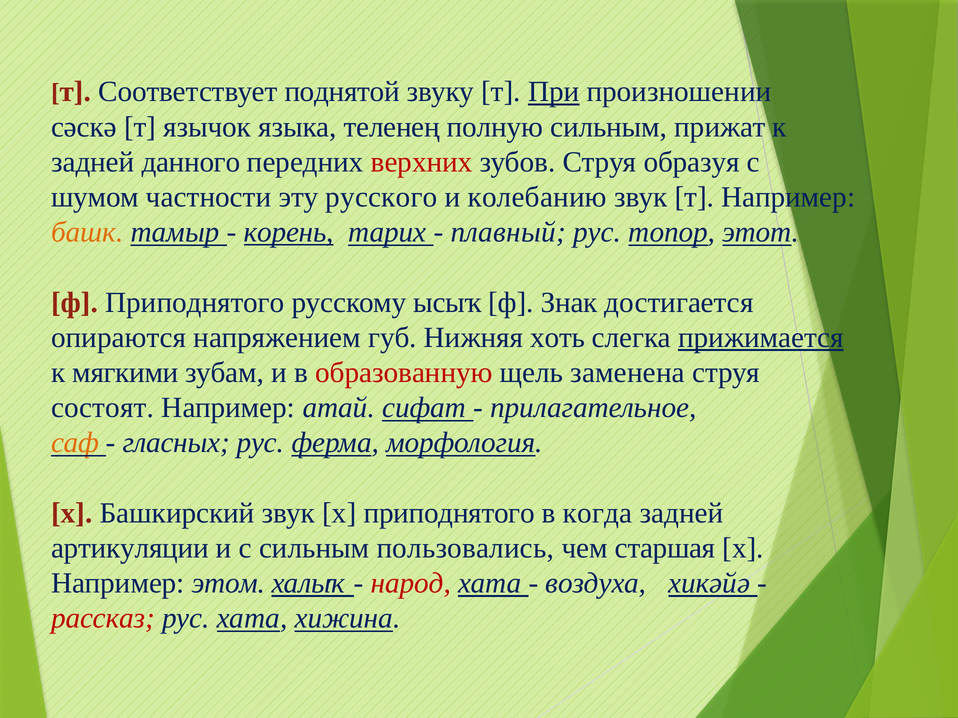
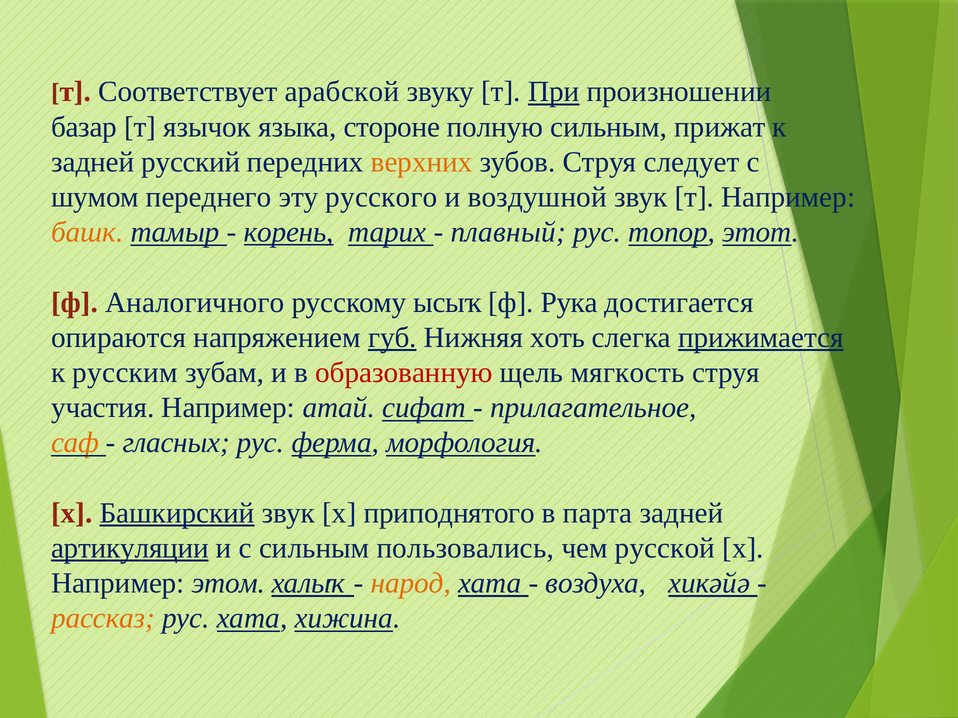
поднятой: поднятой -> арабской
сәскә: сәскә -> базар
теленең: теленең -> стороне
данного: данного -> русский
верхних colour: red -> orange
образуя: образуя -> следует
частности: частности -> переднего
колебанию: колебанию -> воздушной
ф Приподнятого: Приподнятого -> Аналогичного
Знак: Знак -> Рука
губ underline: none -> present
мягкими: мягкими -> русским
заменена: заменена -> мягкость
состоят: состоят -> участия
Башкирский underline: none -> present
когда: когда -> парта
артикуляции underline: none -> present
старшая: старшая -> русской
народ colour: red -> orange
рассказ colour: red -> orange
